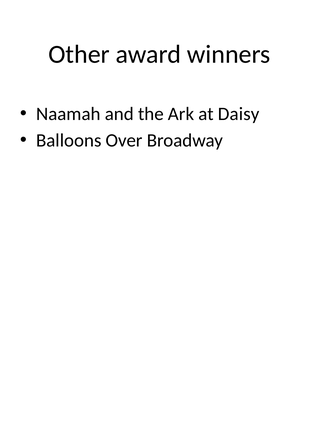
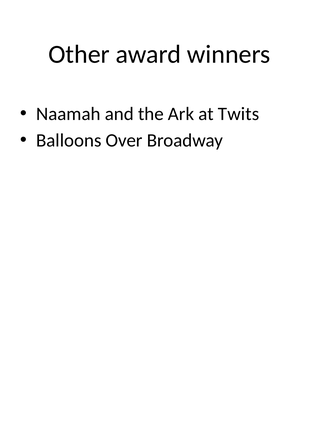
Daisy: Daisy -> Twits
